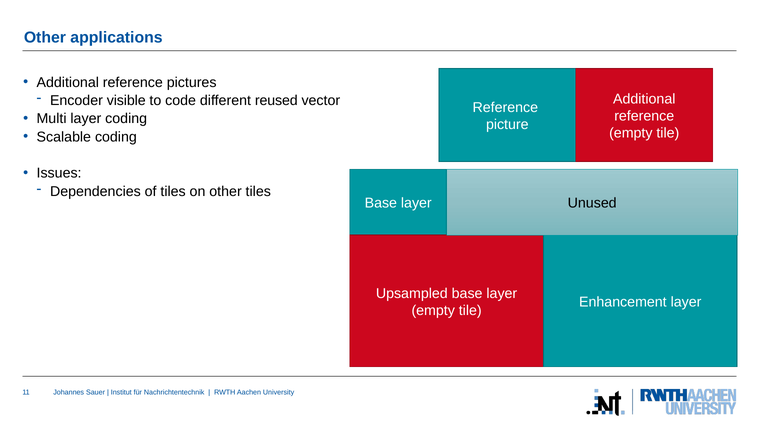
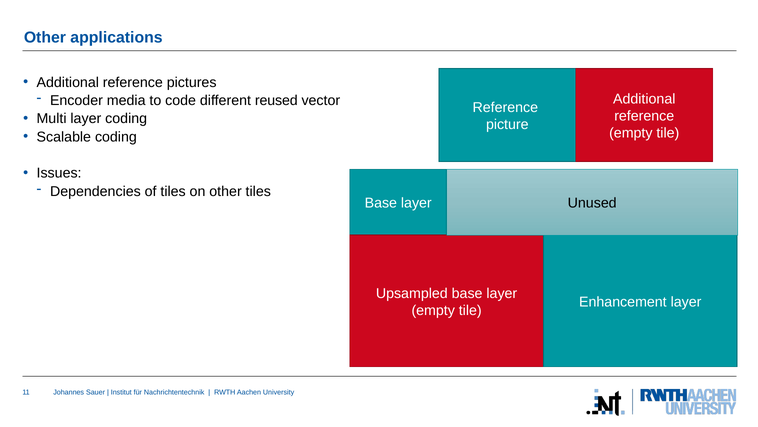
visible: visible -> media
